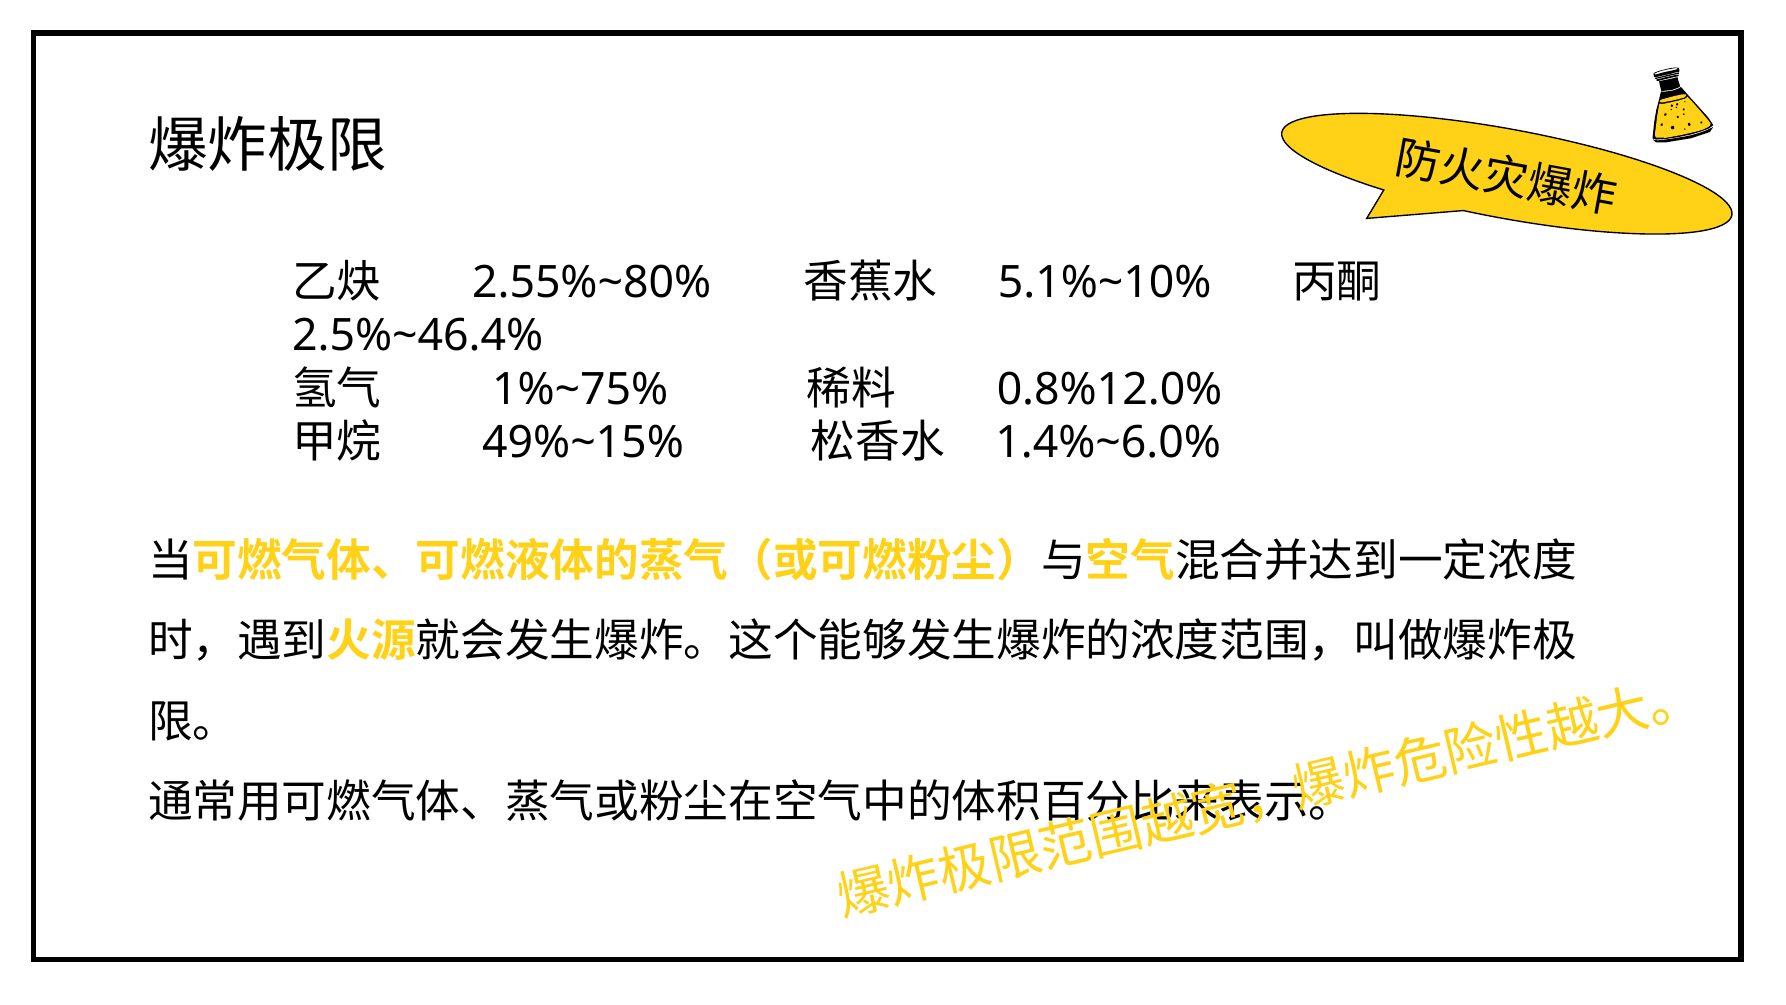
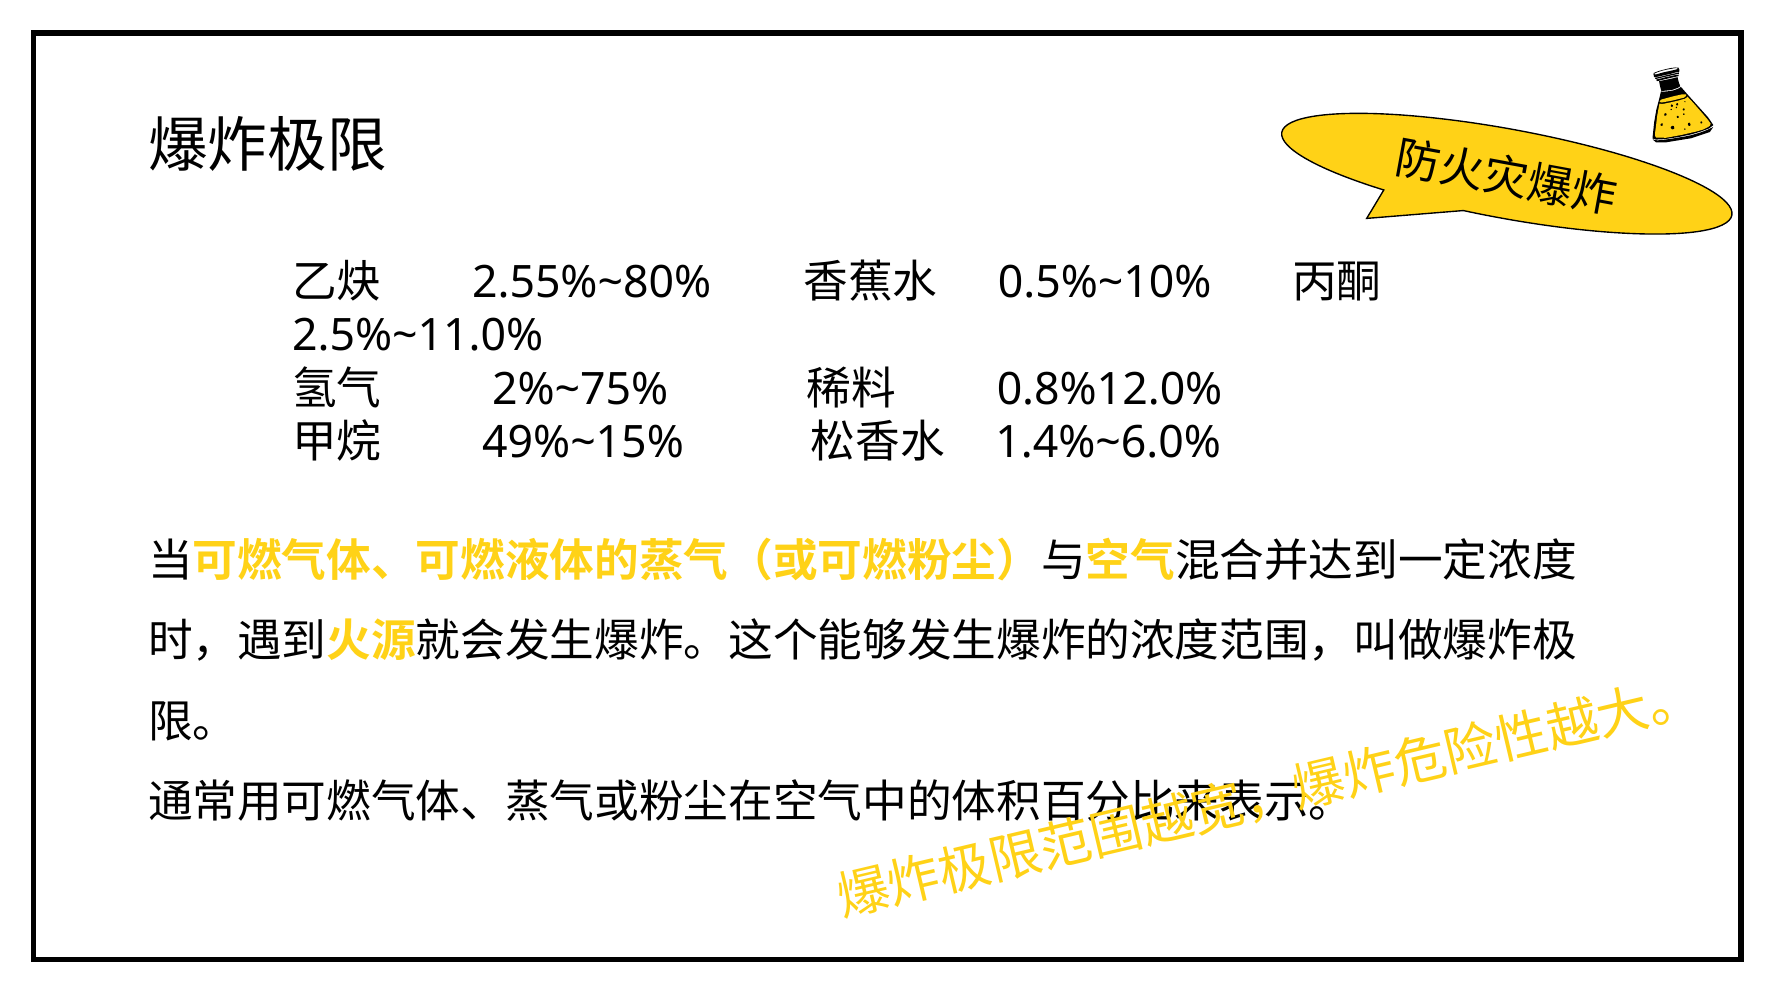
5.1%~10%: 5.1%~10% -> 0.5%~10%
2.5%~46.4%: 2.5%~46.4% -> 2.5%~11.0%
1%~75%: 1%~75% -> 2%~75%
